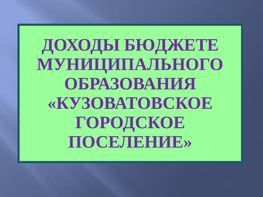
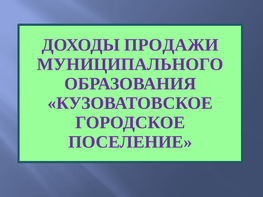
БЮДЖЕТЕ: БЮДЖЕТЕ -> ПРОДАЖИ
